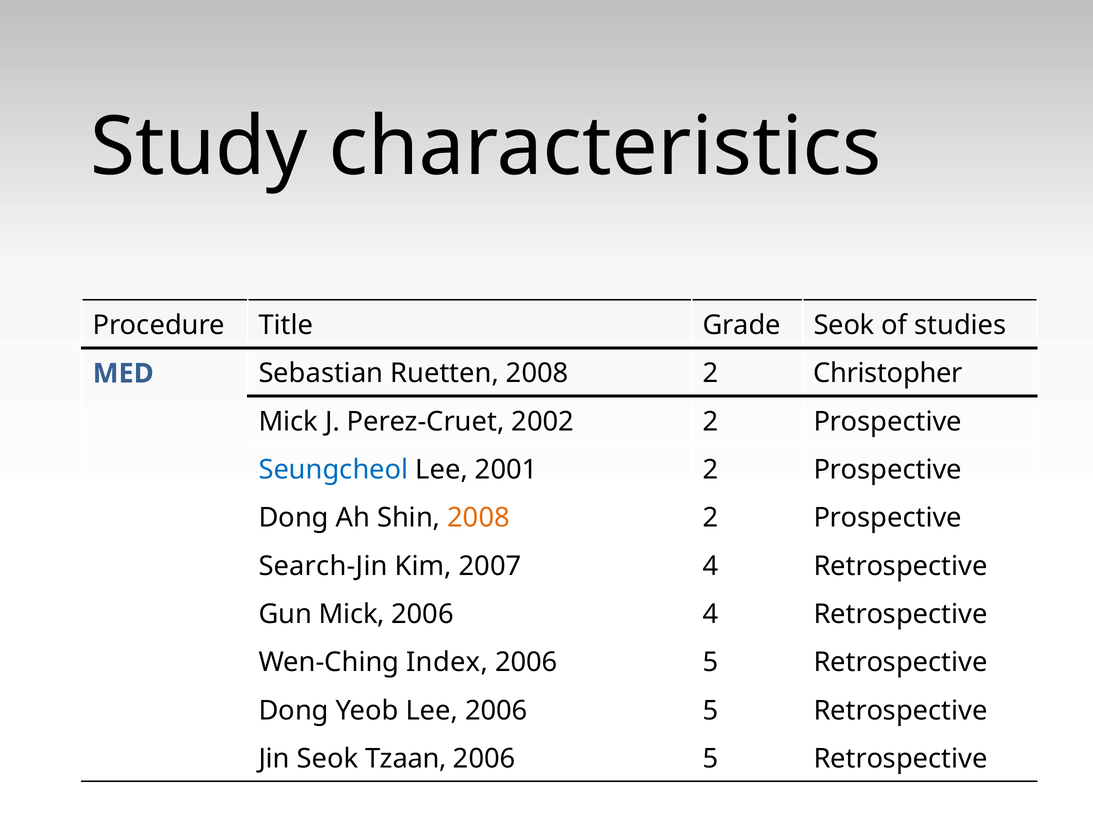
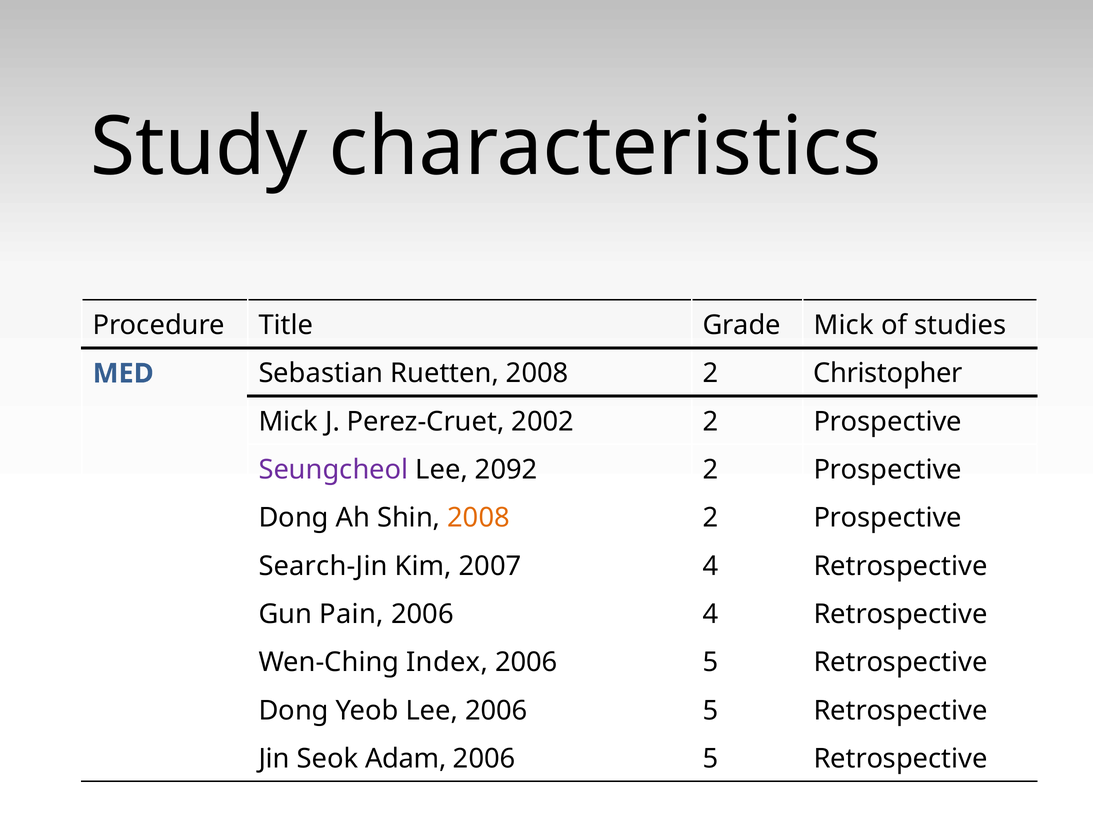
Grade Seok: Seok -> Mick
Seungcheol colour: blue -> purple
2001: 2001 -> 2092
Gun Mick: Mick -> Pain
Tzaan: Tzaan -> Adam
